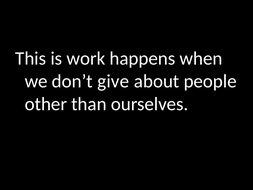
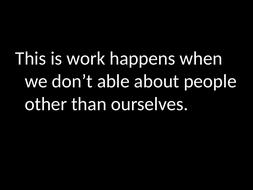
give: give -> able
